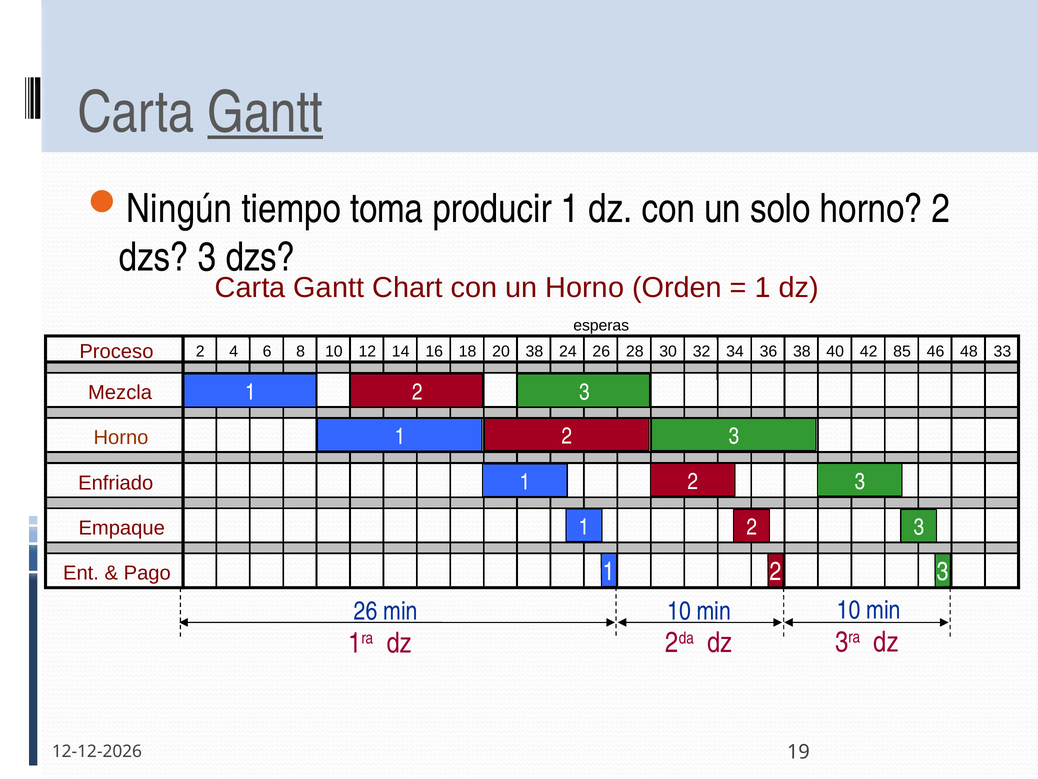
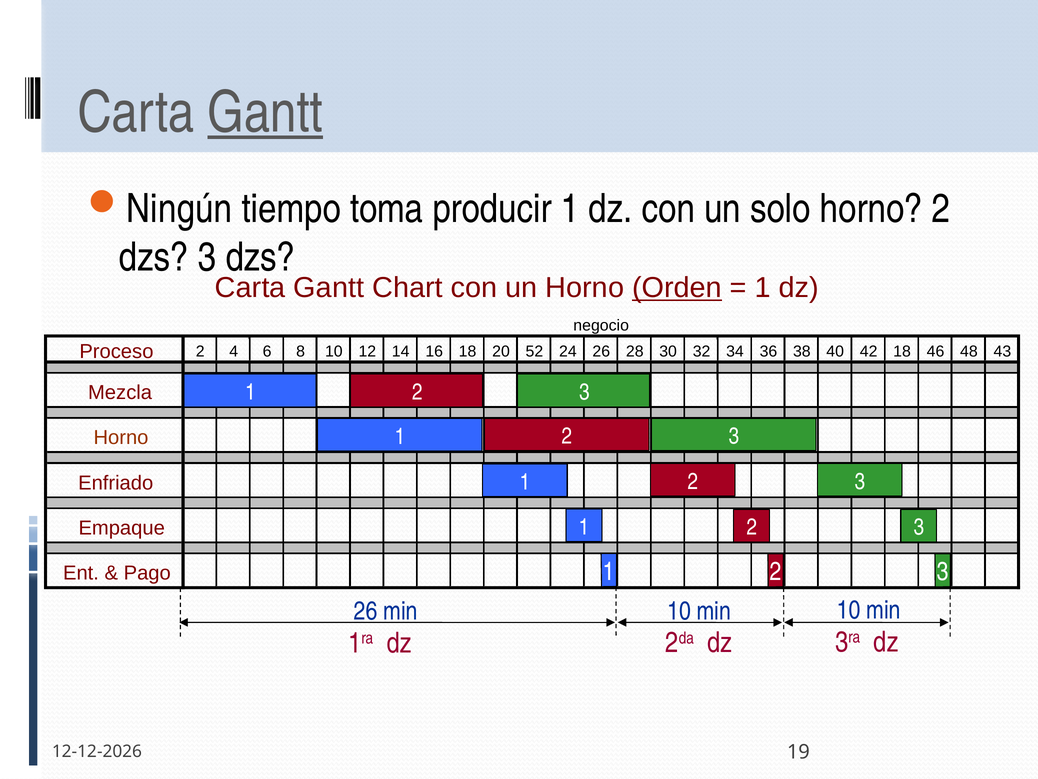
Orden underline: none -> present
esperas: esperas -> negocio
20 38: 38 -> 52
42 85: 85 -> 18
33: 33 -> 43
